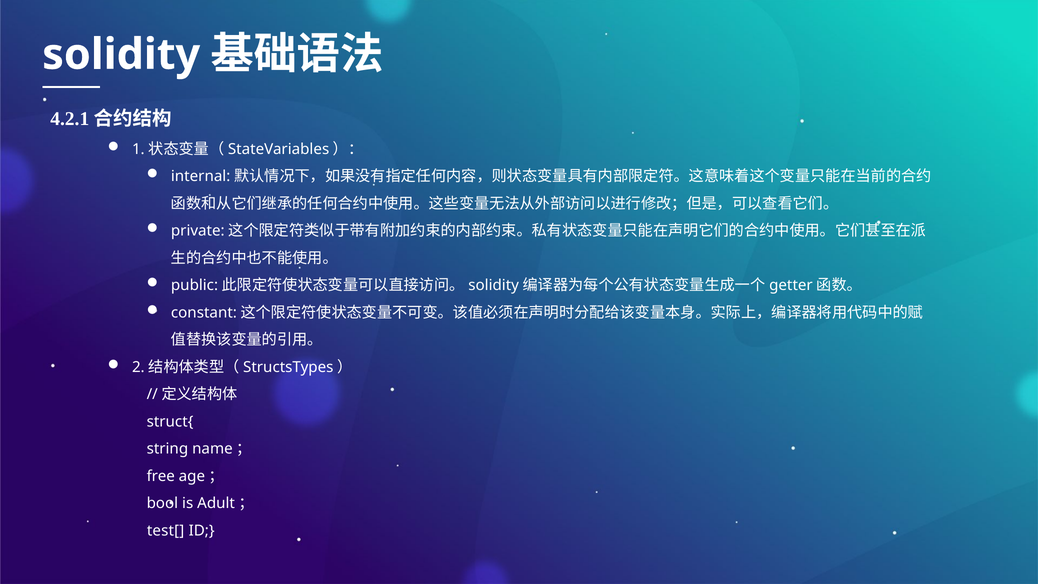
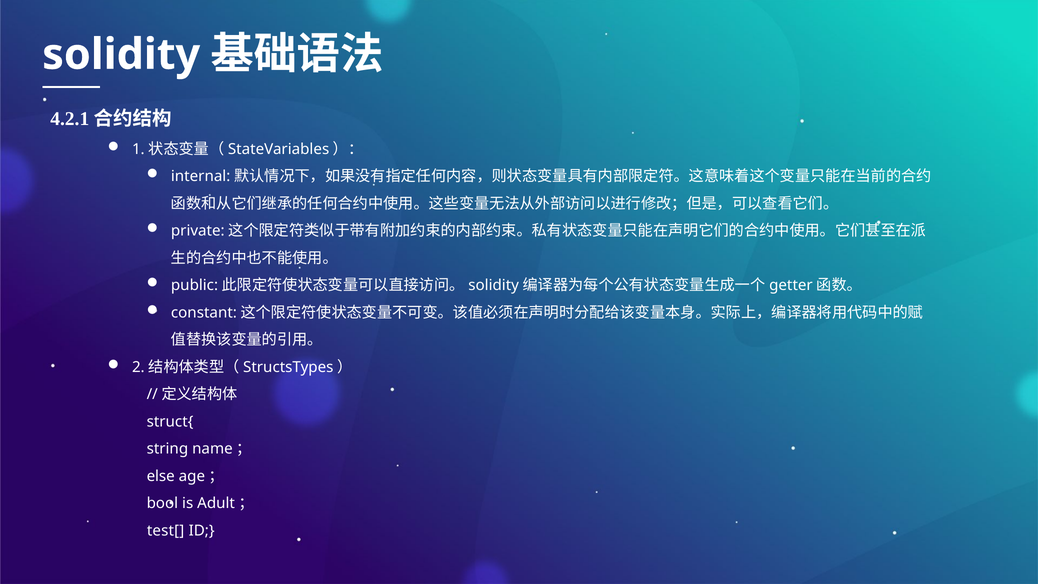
free: free -> else
